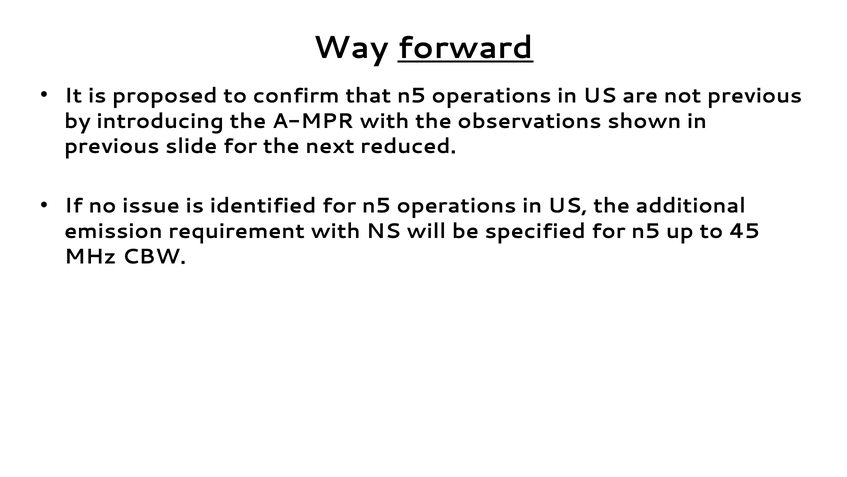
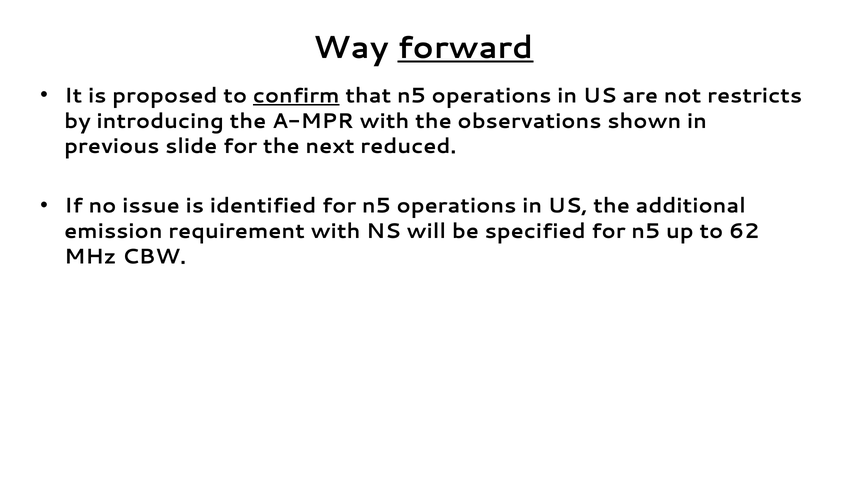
confirm underline: none -> present
not previous: previous -> restricts
45: 45 -> 62
